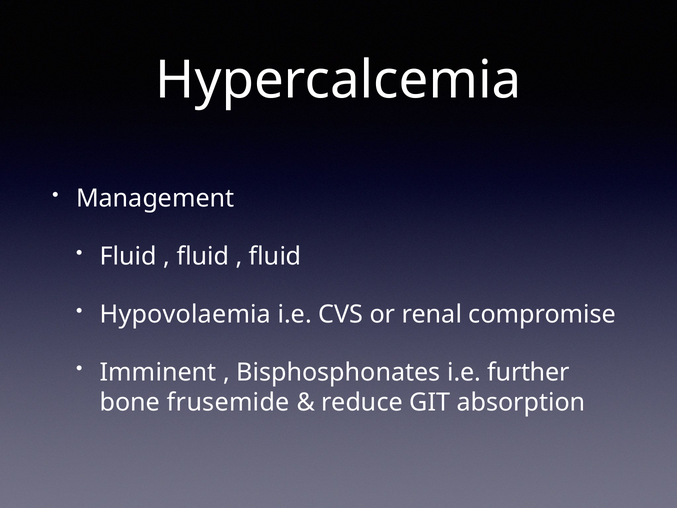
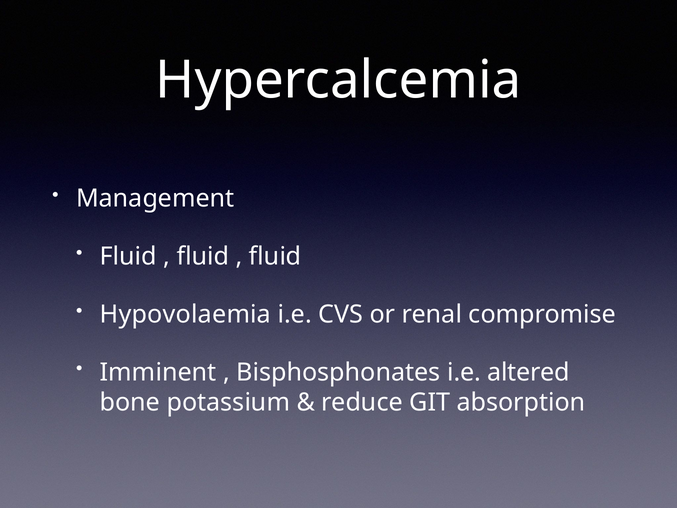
further: further -> altered
frusemide: frusemide -> potassium
